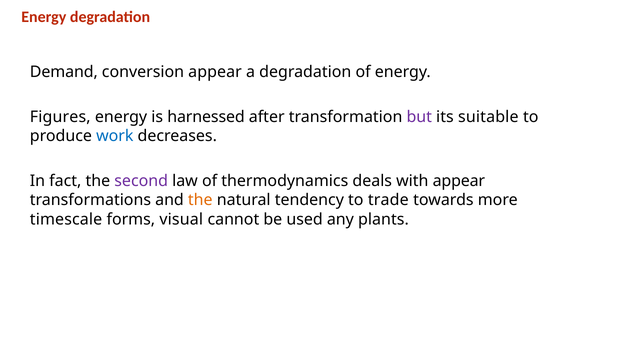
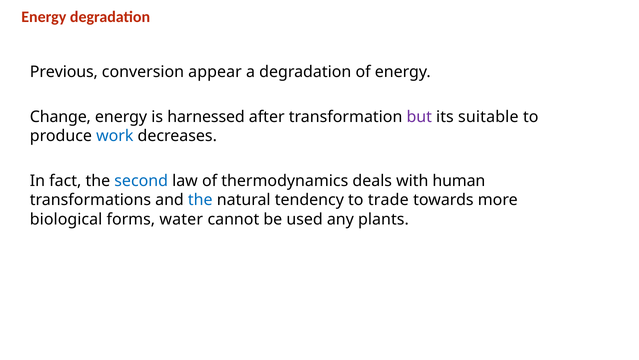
Demand: Demand -> Previous
Figures: Figures -> Change
second colour: purple -> blue
with appear: appear -> human
the at (200, 200) colour: orange -> blue
timescale: timescale -> biological
visual: visual -> water
